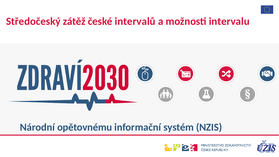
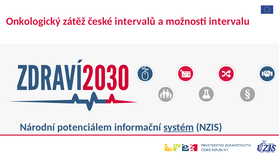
Středočeský: Středočeský -> Onkologický
opětovnému: opětovnému -> potenciálem
systém underline: none -> present
